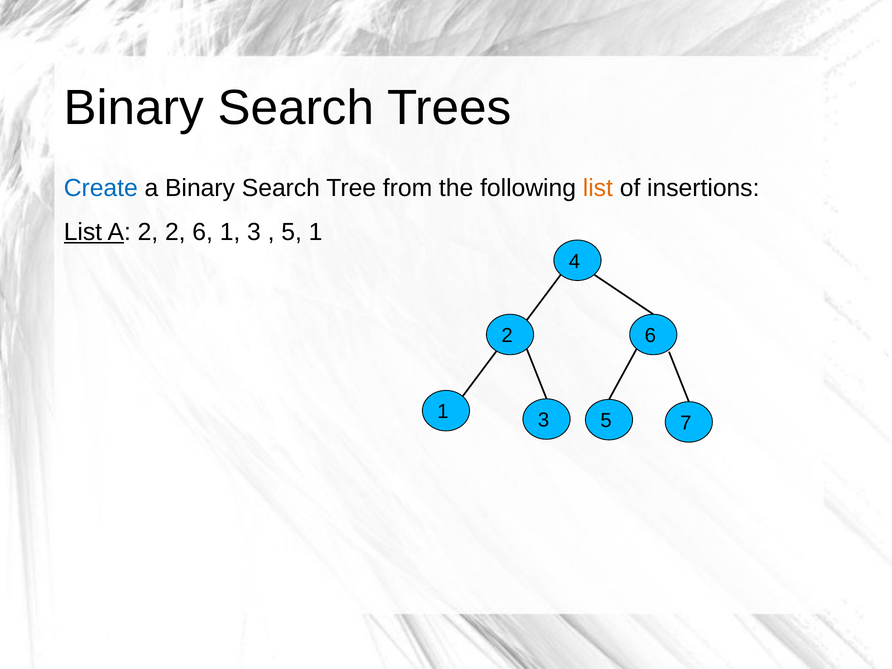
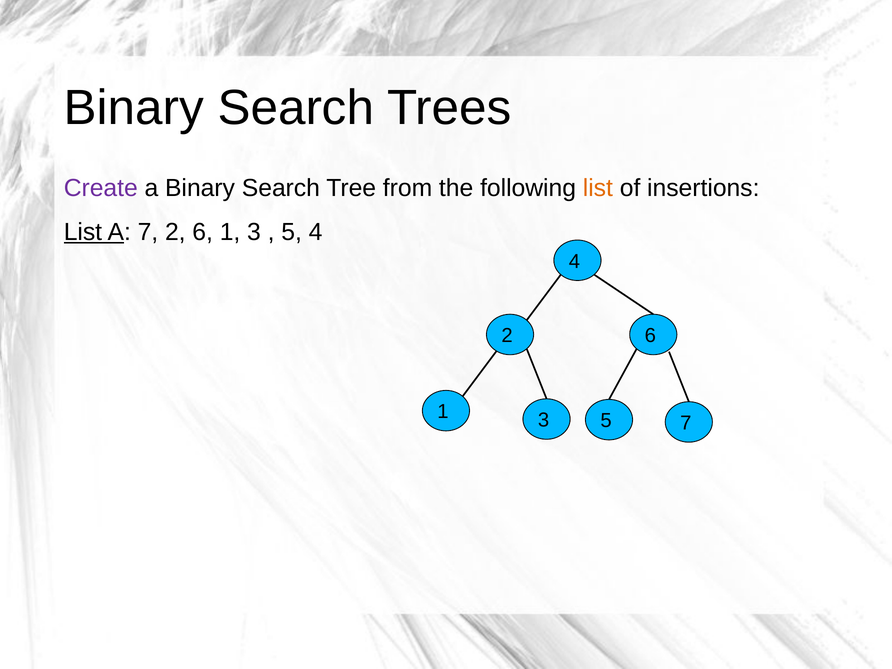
Create colour: blue -> purple
A 2: 2 -> 7
5 1: 1 -> 4
